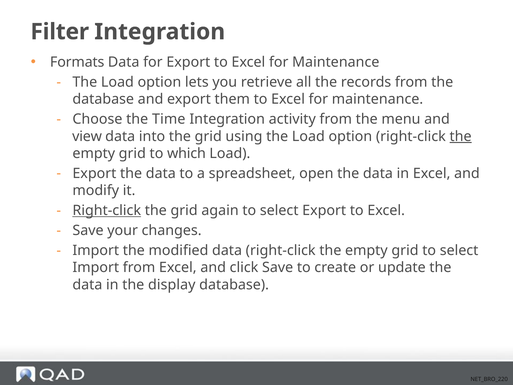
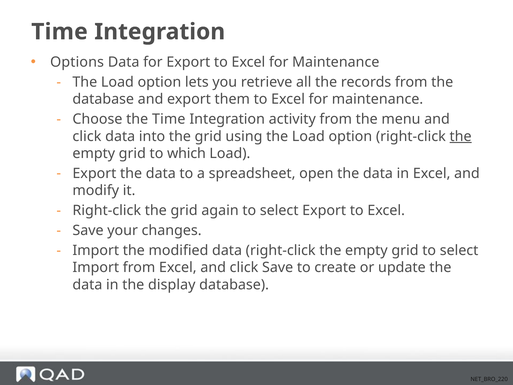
Filter at (60, 32): Filter -> Time
Formats: Formats -> Options
view at (87, 136): view -> click
Right-click at (107, 210) underline: present -> none
